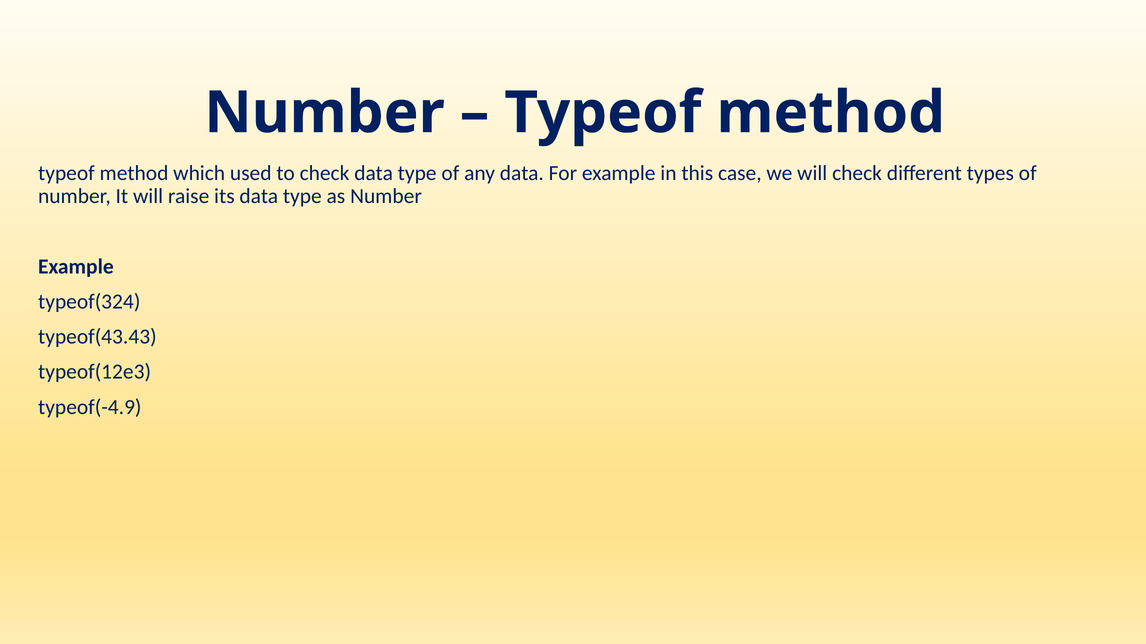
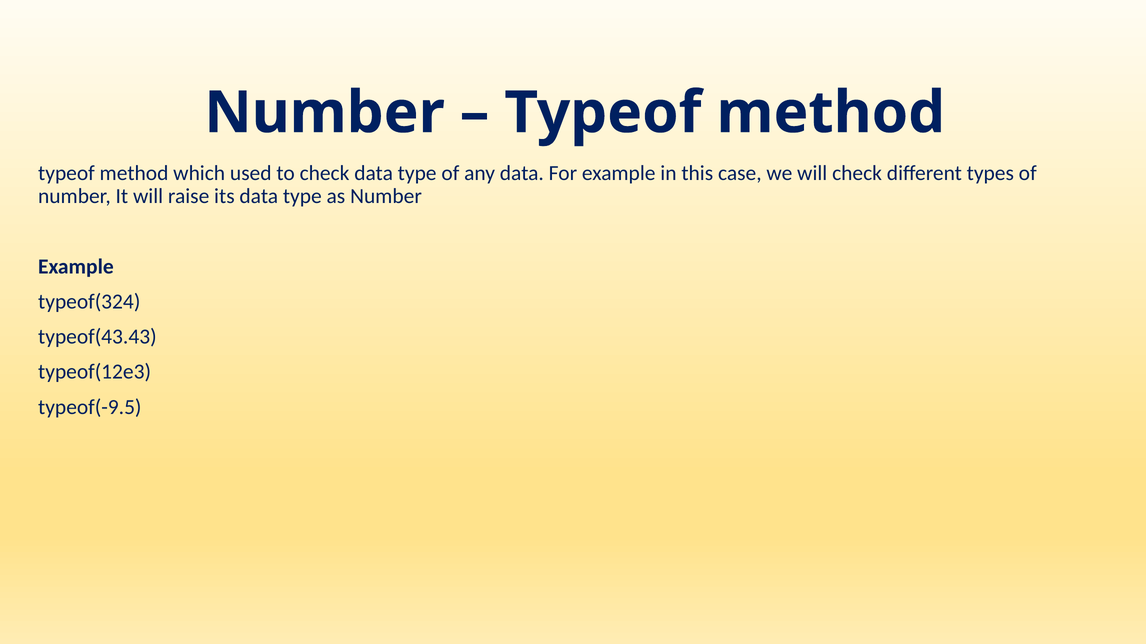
typeof(-4.9: typeof(-4.9 -> typeof(-9.5
